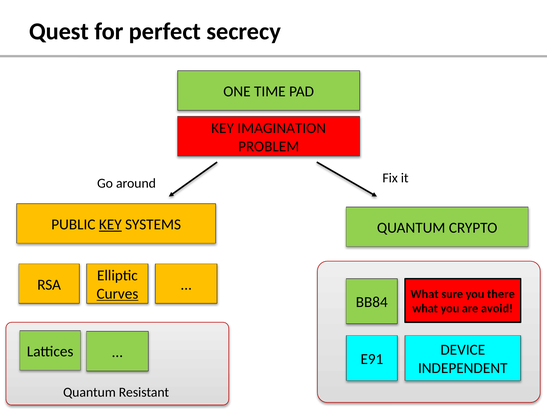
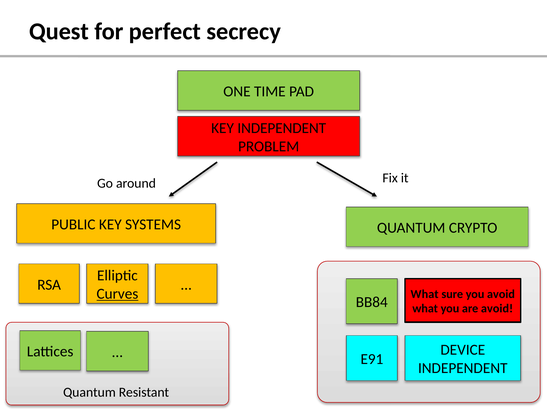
KEY IMAGINATION: IMAGINATION -> INDEPENDENT
KEY at (110, 224) underline: present -> none
you there: there -> avoid
